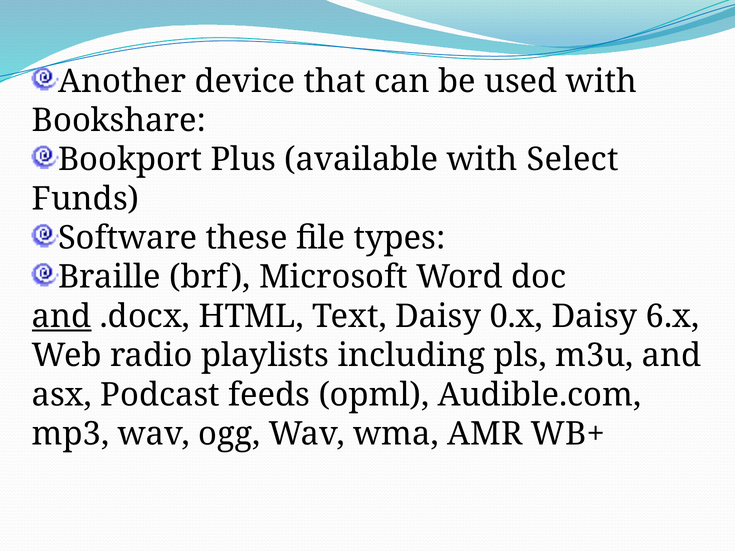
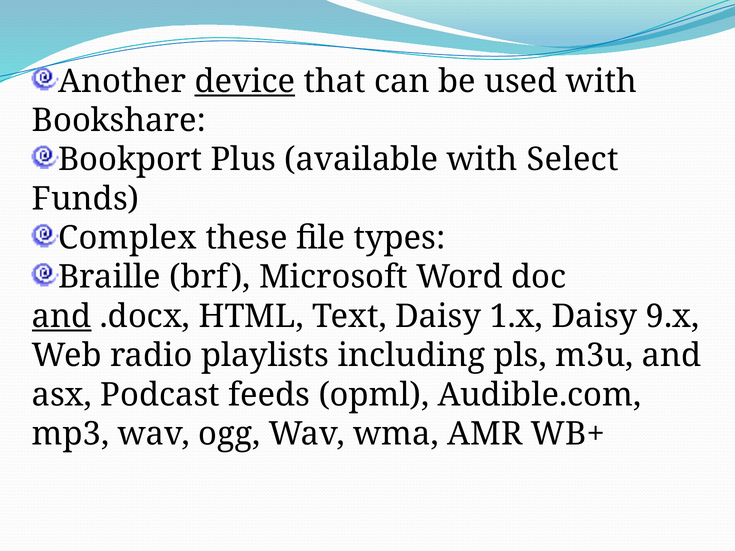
device underline: none -> present
Software: Software -> Complex
0.x: 0.x -> 1.x
6.x: 6.x -> 9.x
